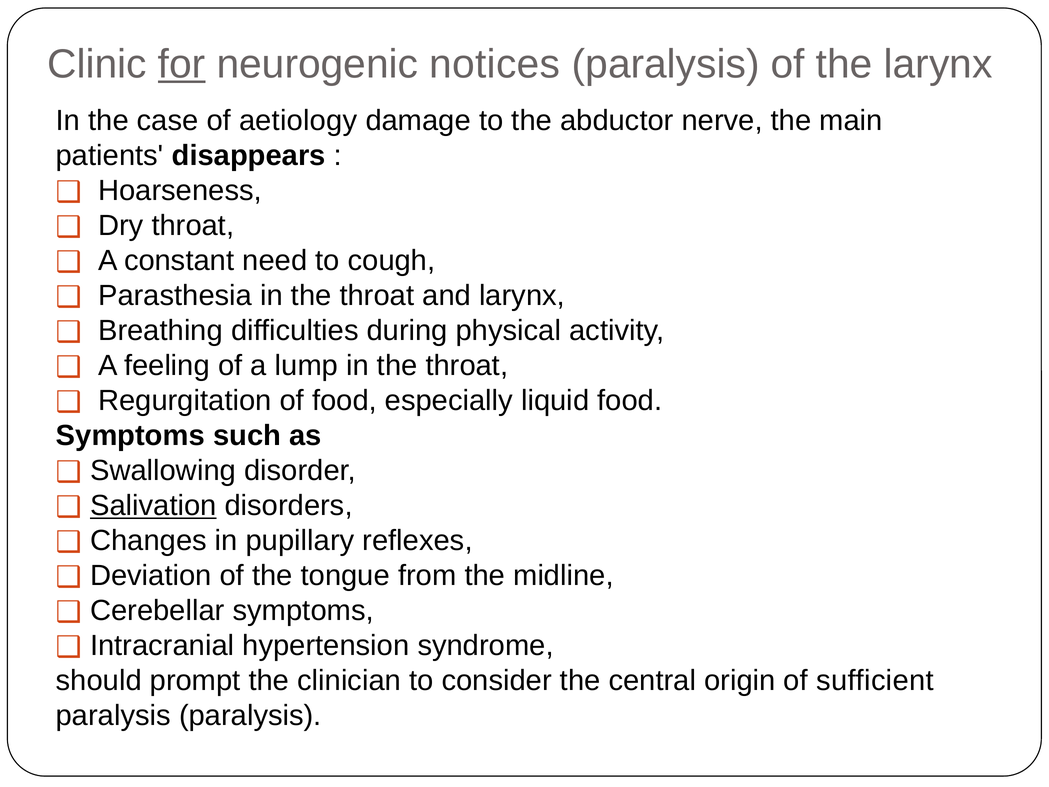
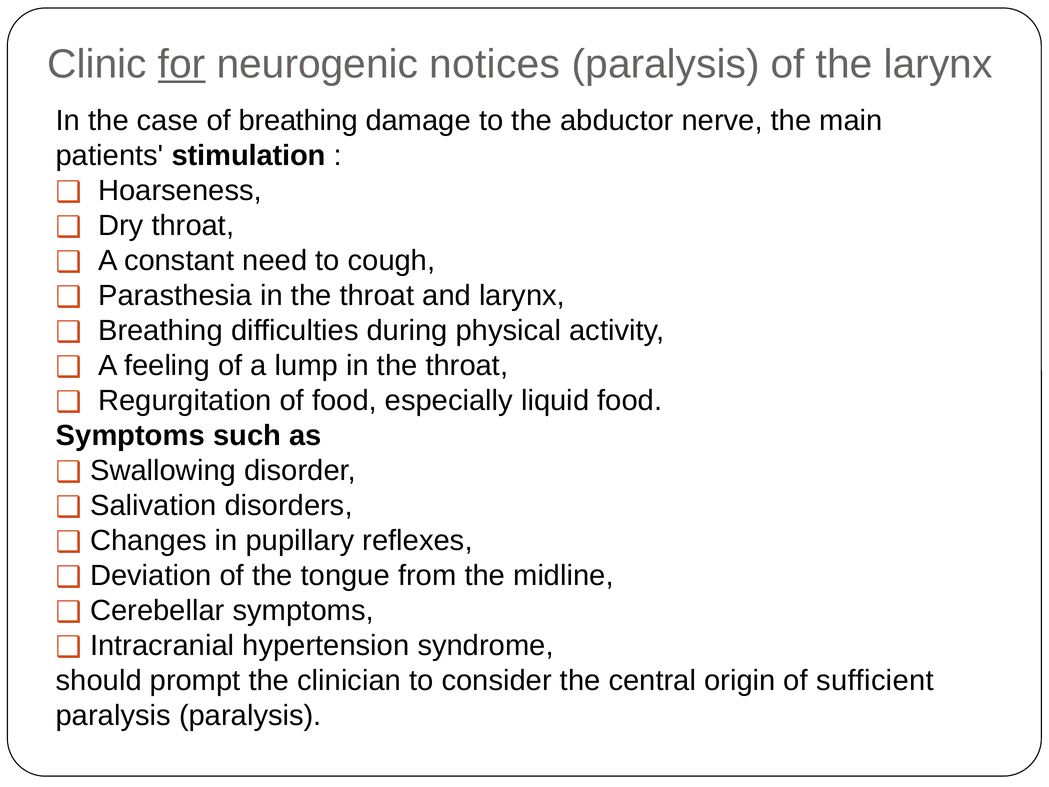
of aetiology: aetiology -> breathing
disappears: disappears -> stimulation
Salivation underline: present -> none
